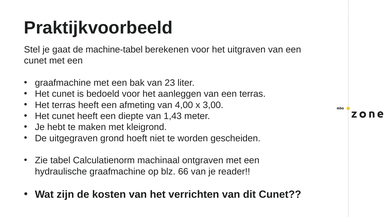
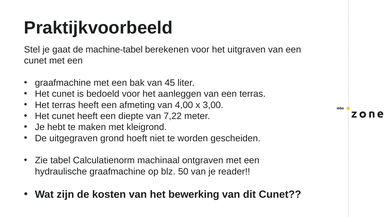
23: 23 -> 45
1,43: 1,43 -> 7,22
66: 66 -> 50
verrichten: verrichten -> bewerking
